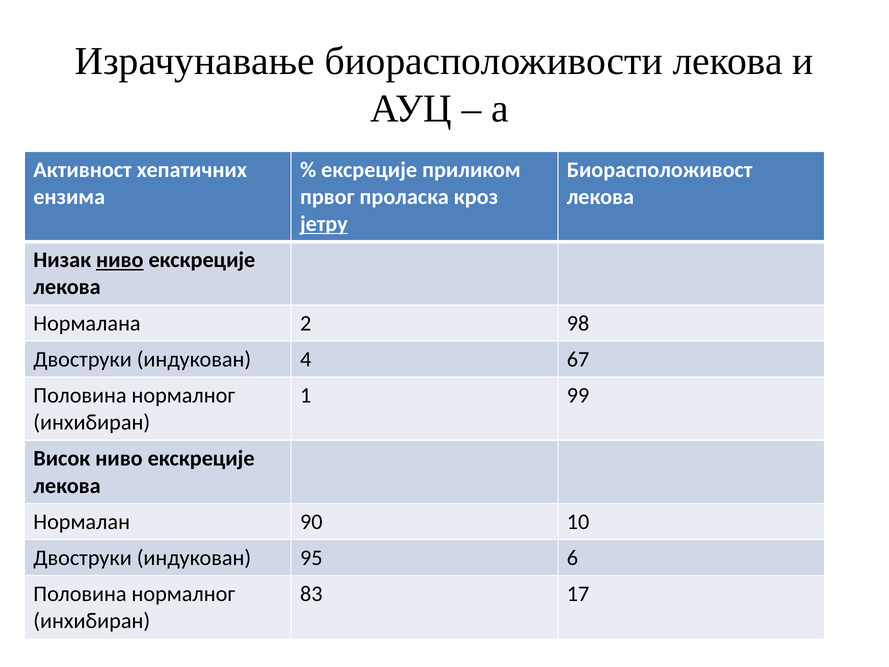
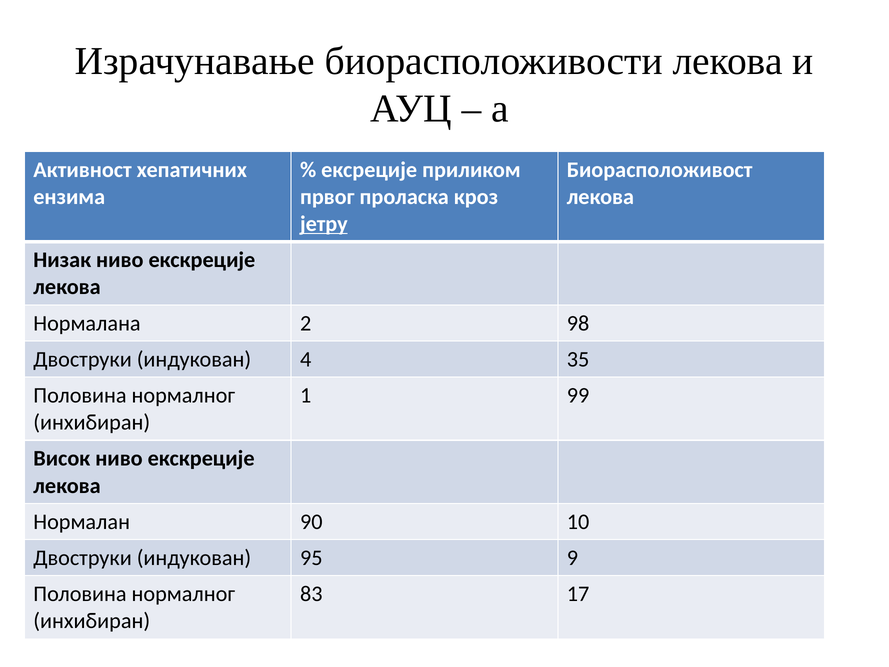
ниво at (120, 260) underline: present -> none
67: 67 -> 35
6: 6 -> 9
